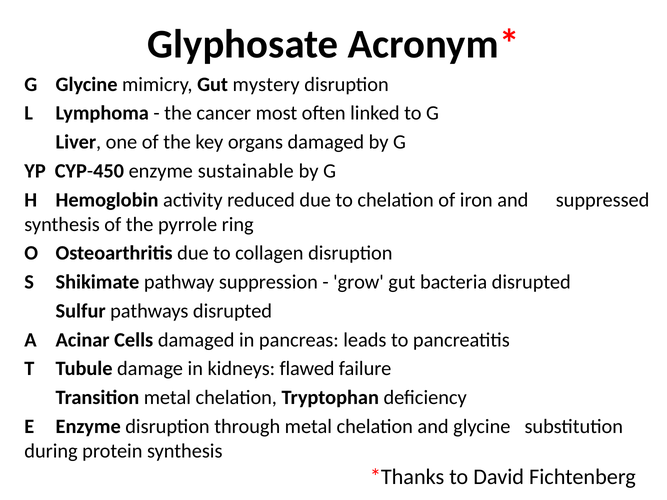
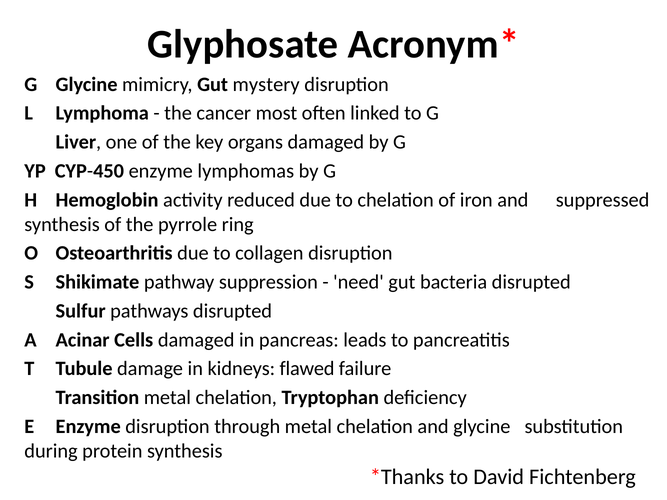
sustainable: sustainable -> lymphomas
grow: grow -> need
